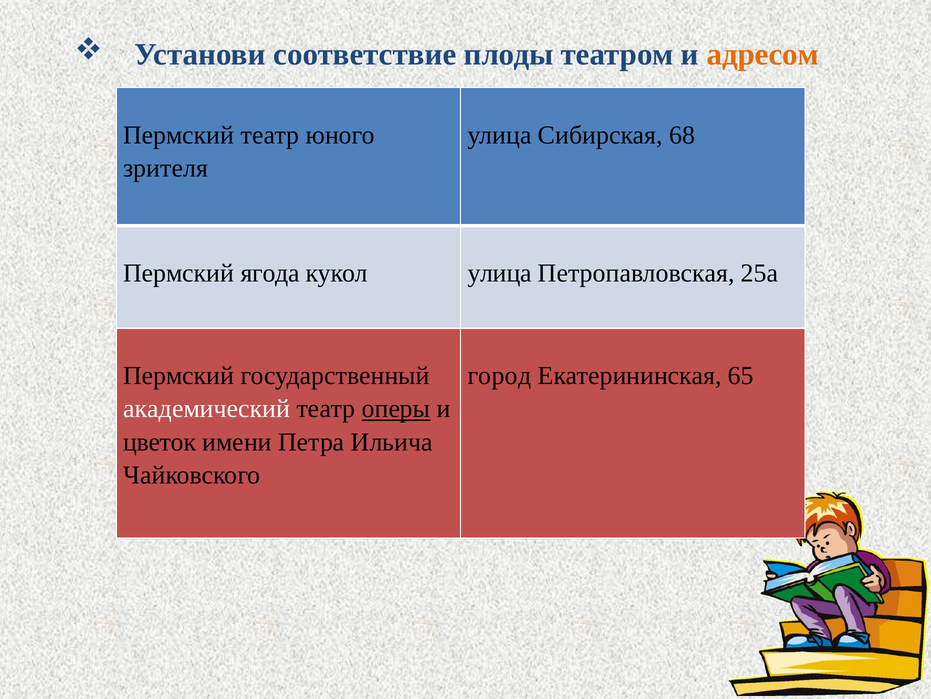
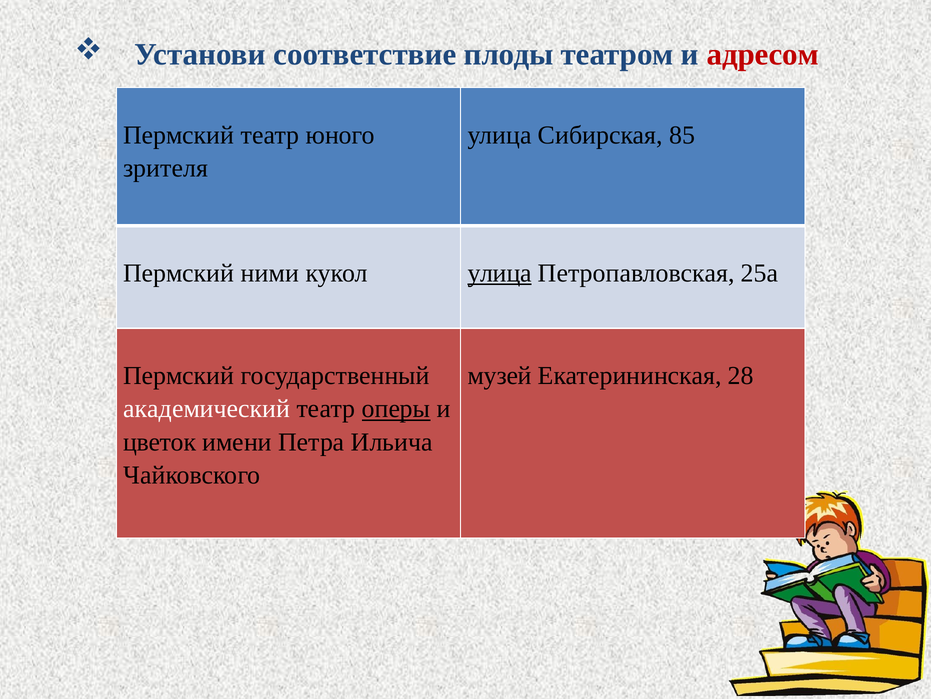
адресом colour: orange -> red
68: 68 -> 85
ягода: ягода -> ними
улица at (500, 273) underline: none -> present
город: город -> музей
65: 65 -> 28
